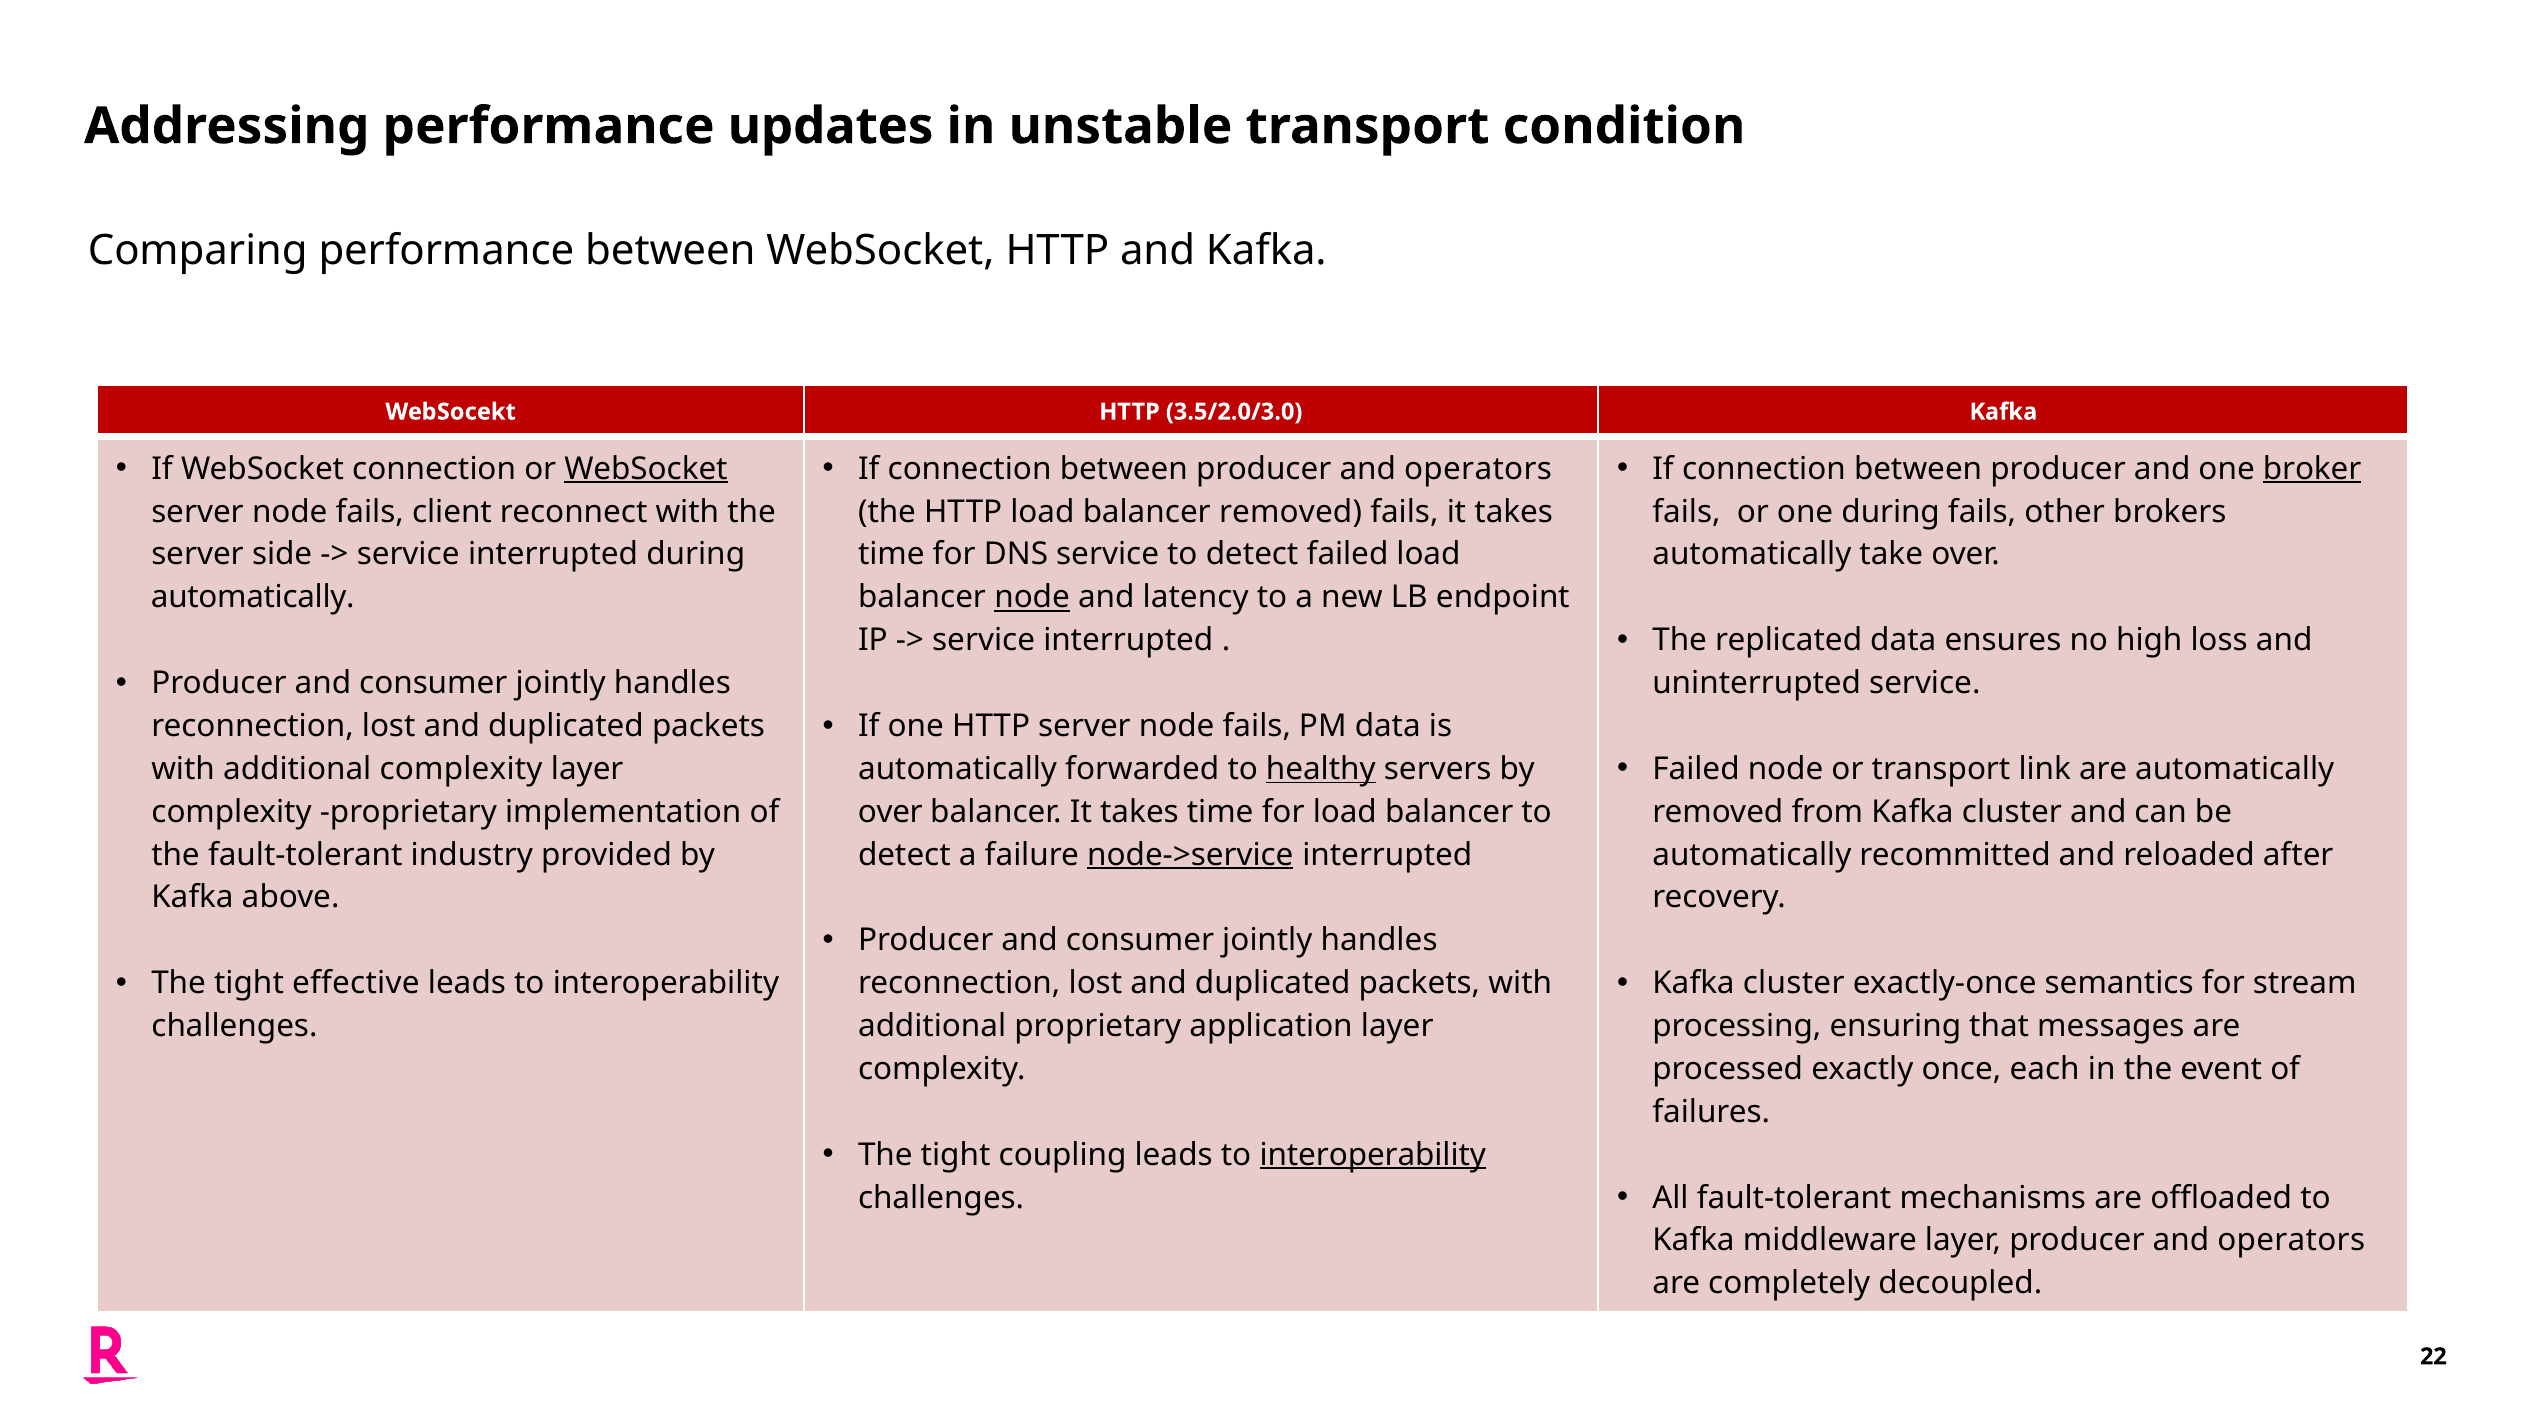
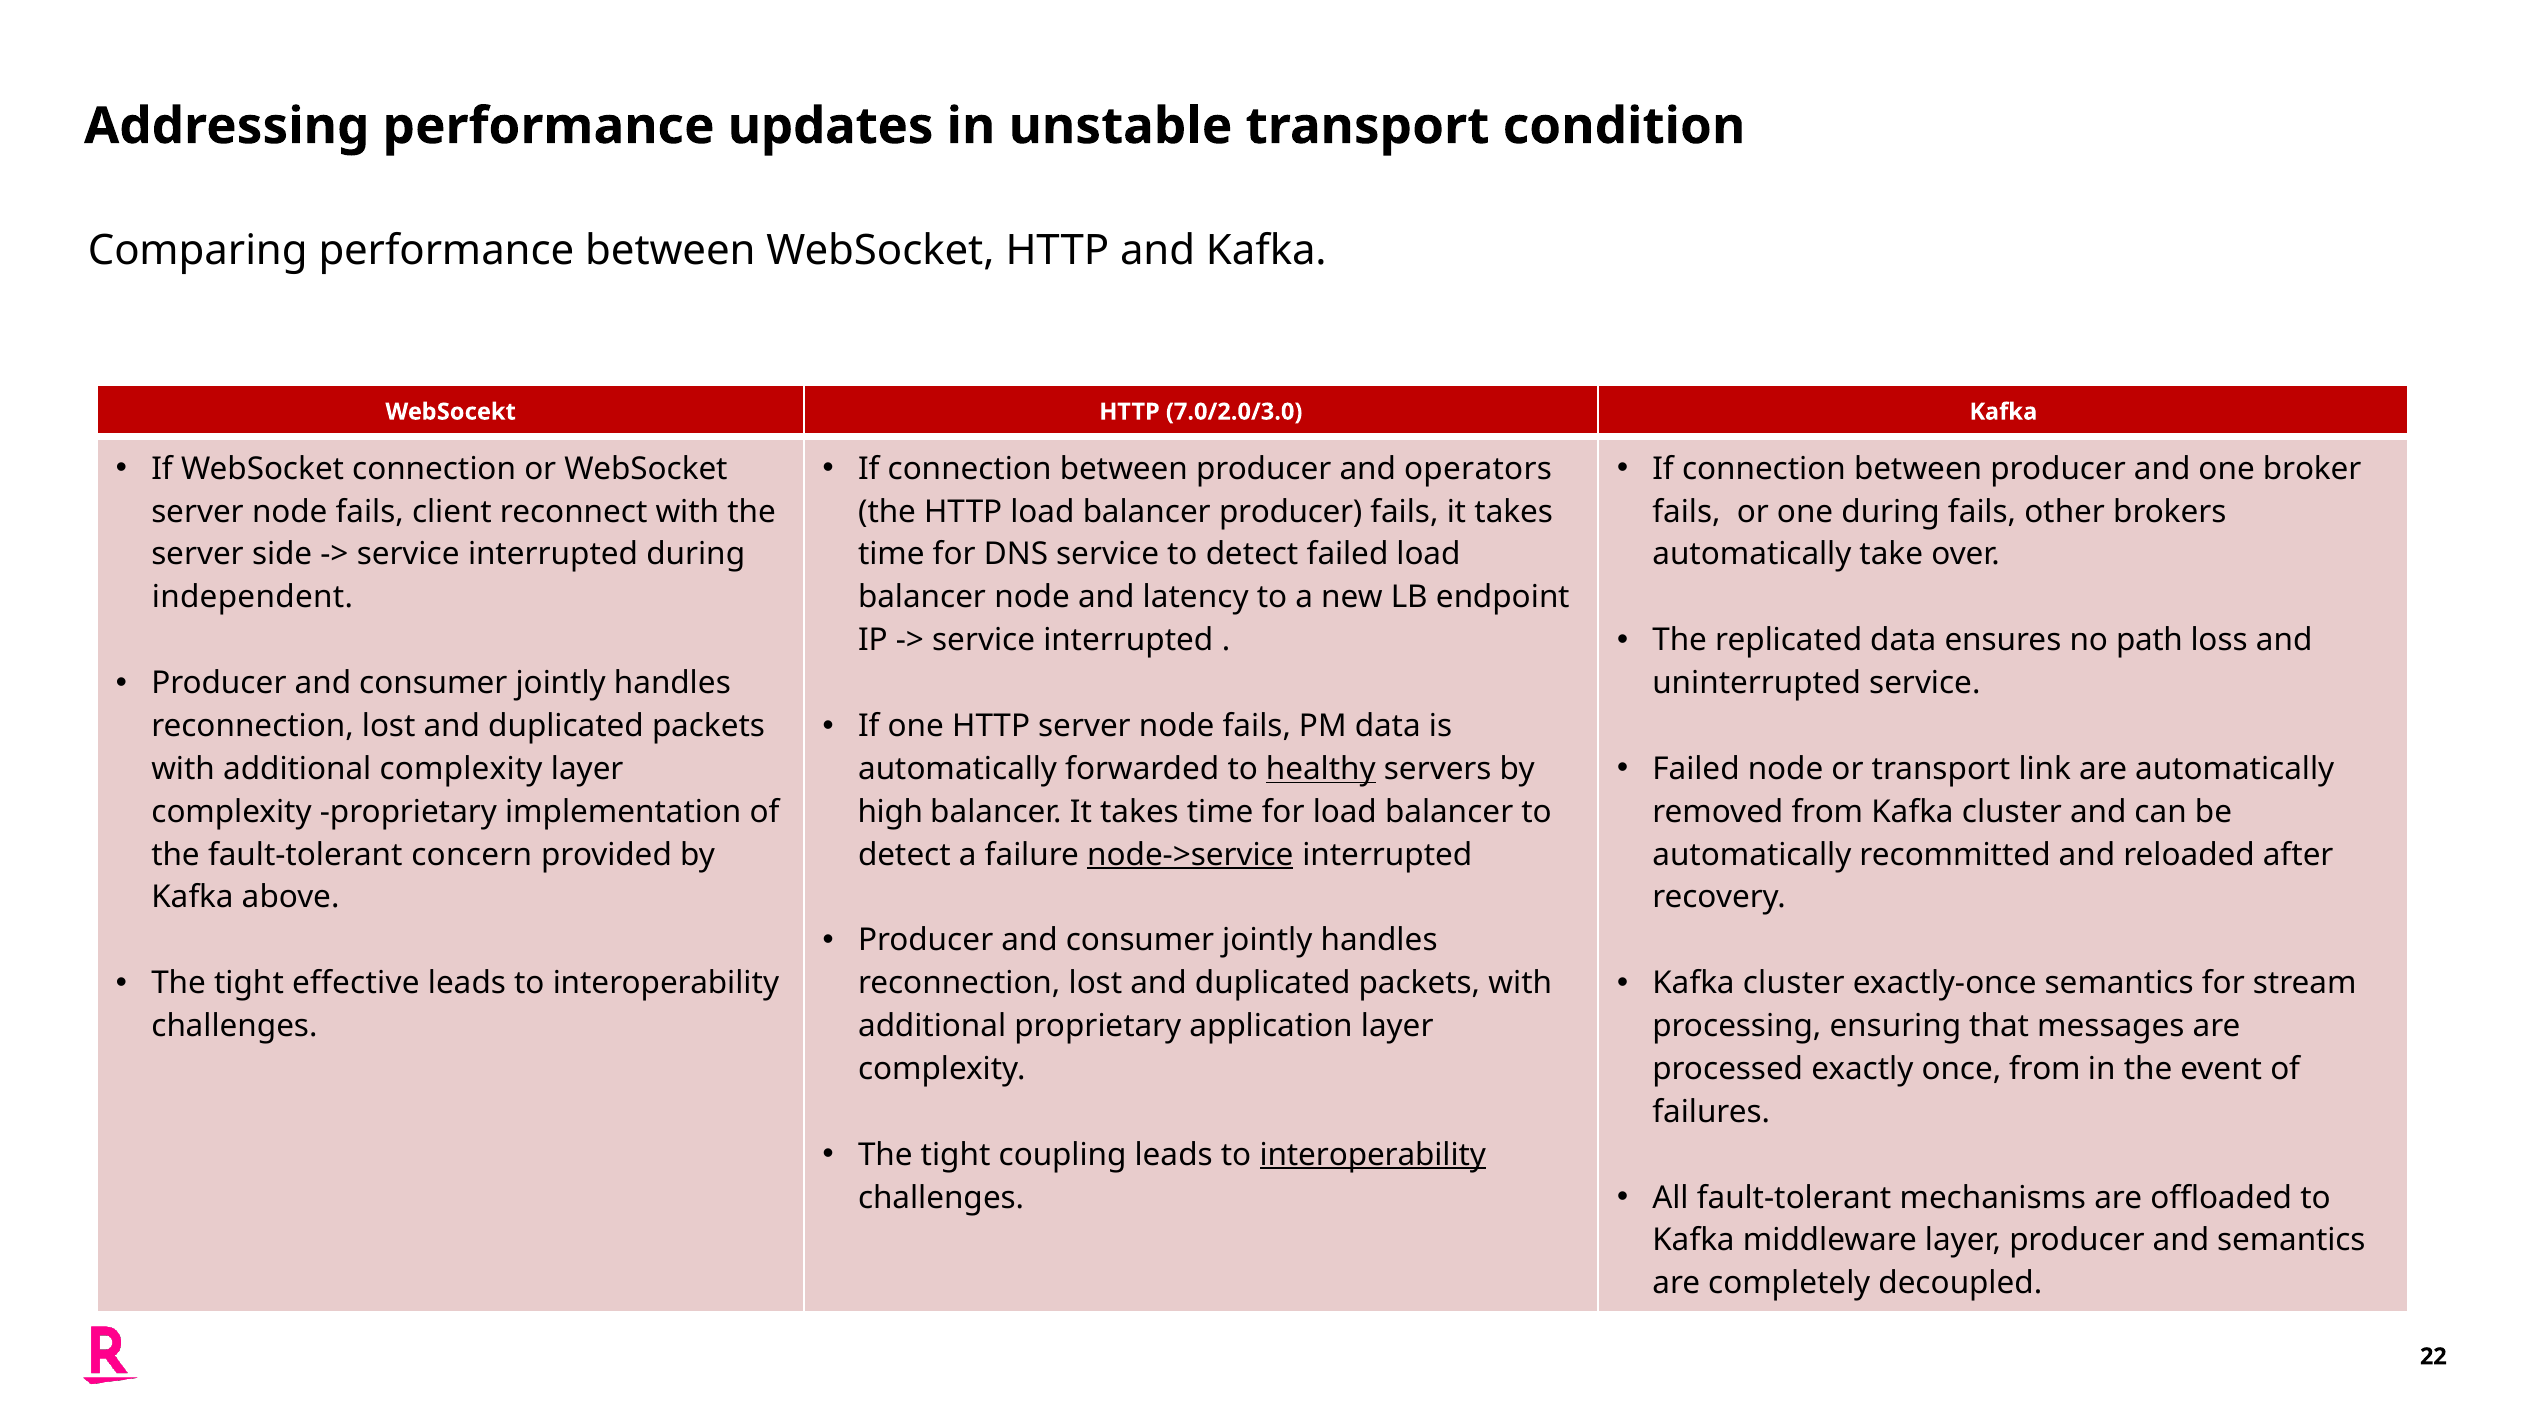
3.5/2.0/3.0: 3.5/2.0/3.0 -> 7.0/2.0/3.0
WebSocket at (646, 469) underline: present -> none
broker underline: present -> none
balancer removed: removed -> producer
automatically at (253, 597): automatically -> independent
node at (1032, 597) underline: present -> none
high: high -> path
over at (890, 812): over -> high
industry: industry -> concern
once each: each -> from
layer producer and operators: operators -> semantics
